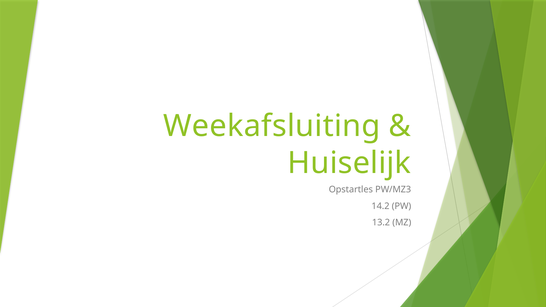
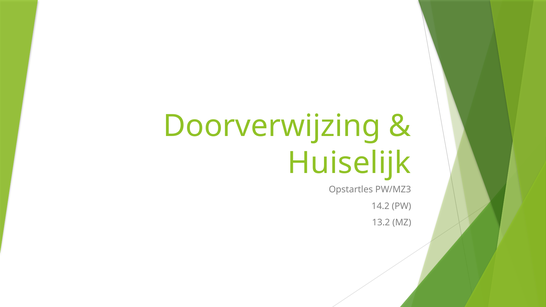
Weekafsluiting: Weekafsluiting -> Doorverwijzing
